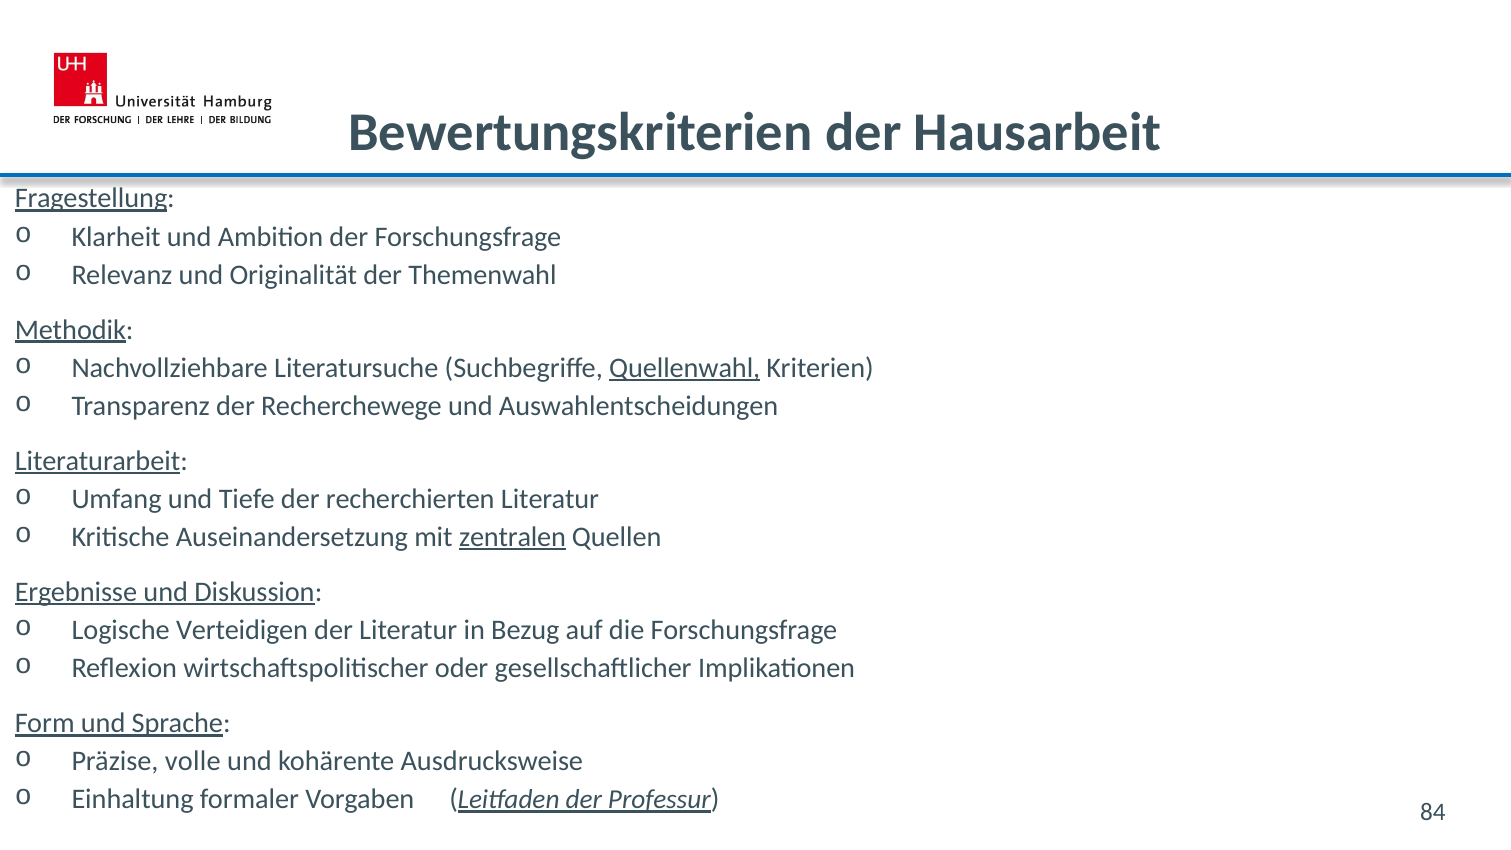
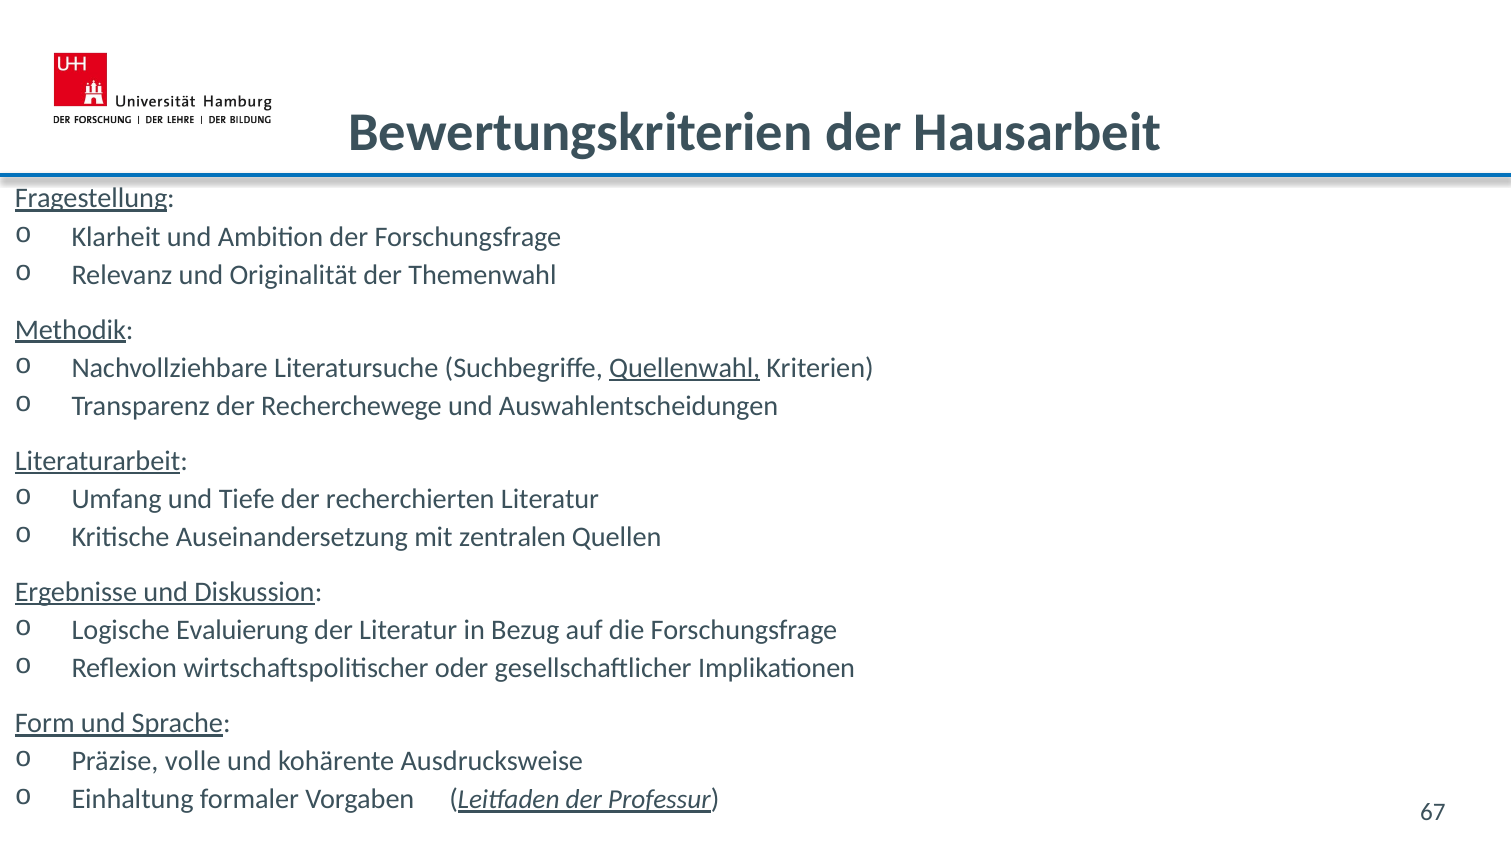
zentralen underline: present -> none
Verteidigen: Verteidigen -> Evaluierung
84: 84 -> 67
